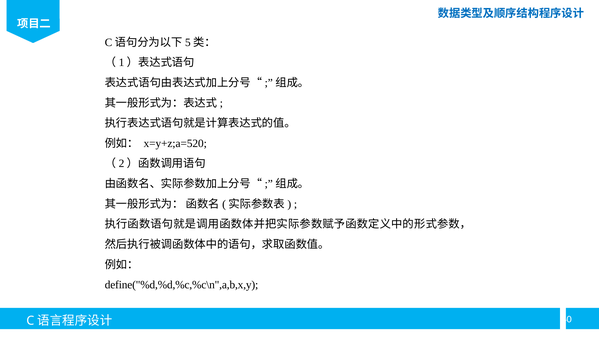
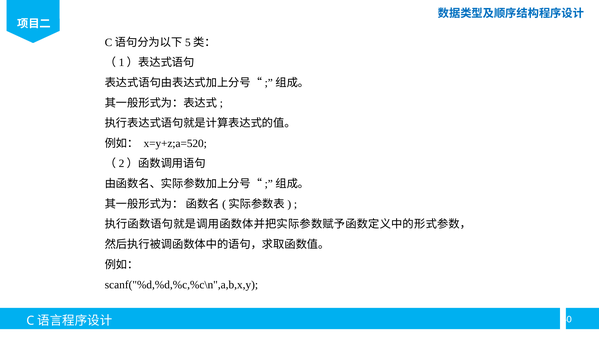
define("%d,%d,%c,%c\n",a,b,x,y: define("%d,%d,%c,%c\n",a,b,x,y -> scanf("%d,%d,%c,%c\n",a,b,x,y
